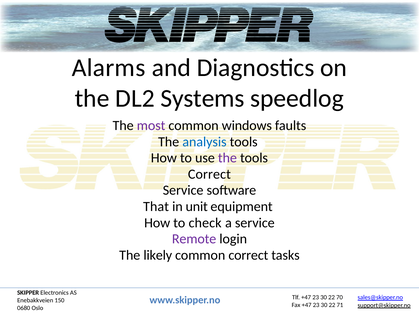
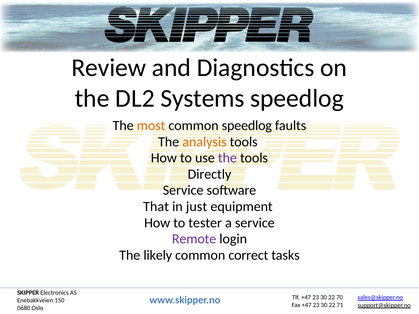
Alarms: Alarms -> Review
most colour: purple -> orange
common windows: windows -> speedlog
analysis colour: blue -> orange
Correct at (209, 174): Correct -> Directly
unit: unit -> just
check: check -> tester
